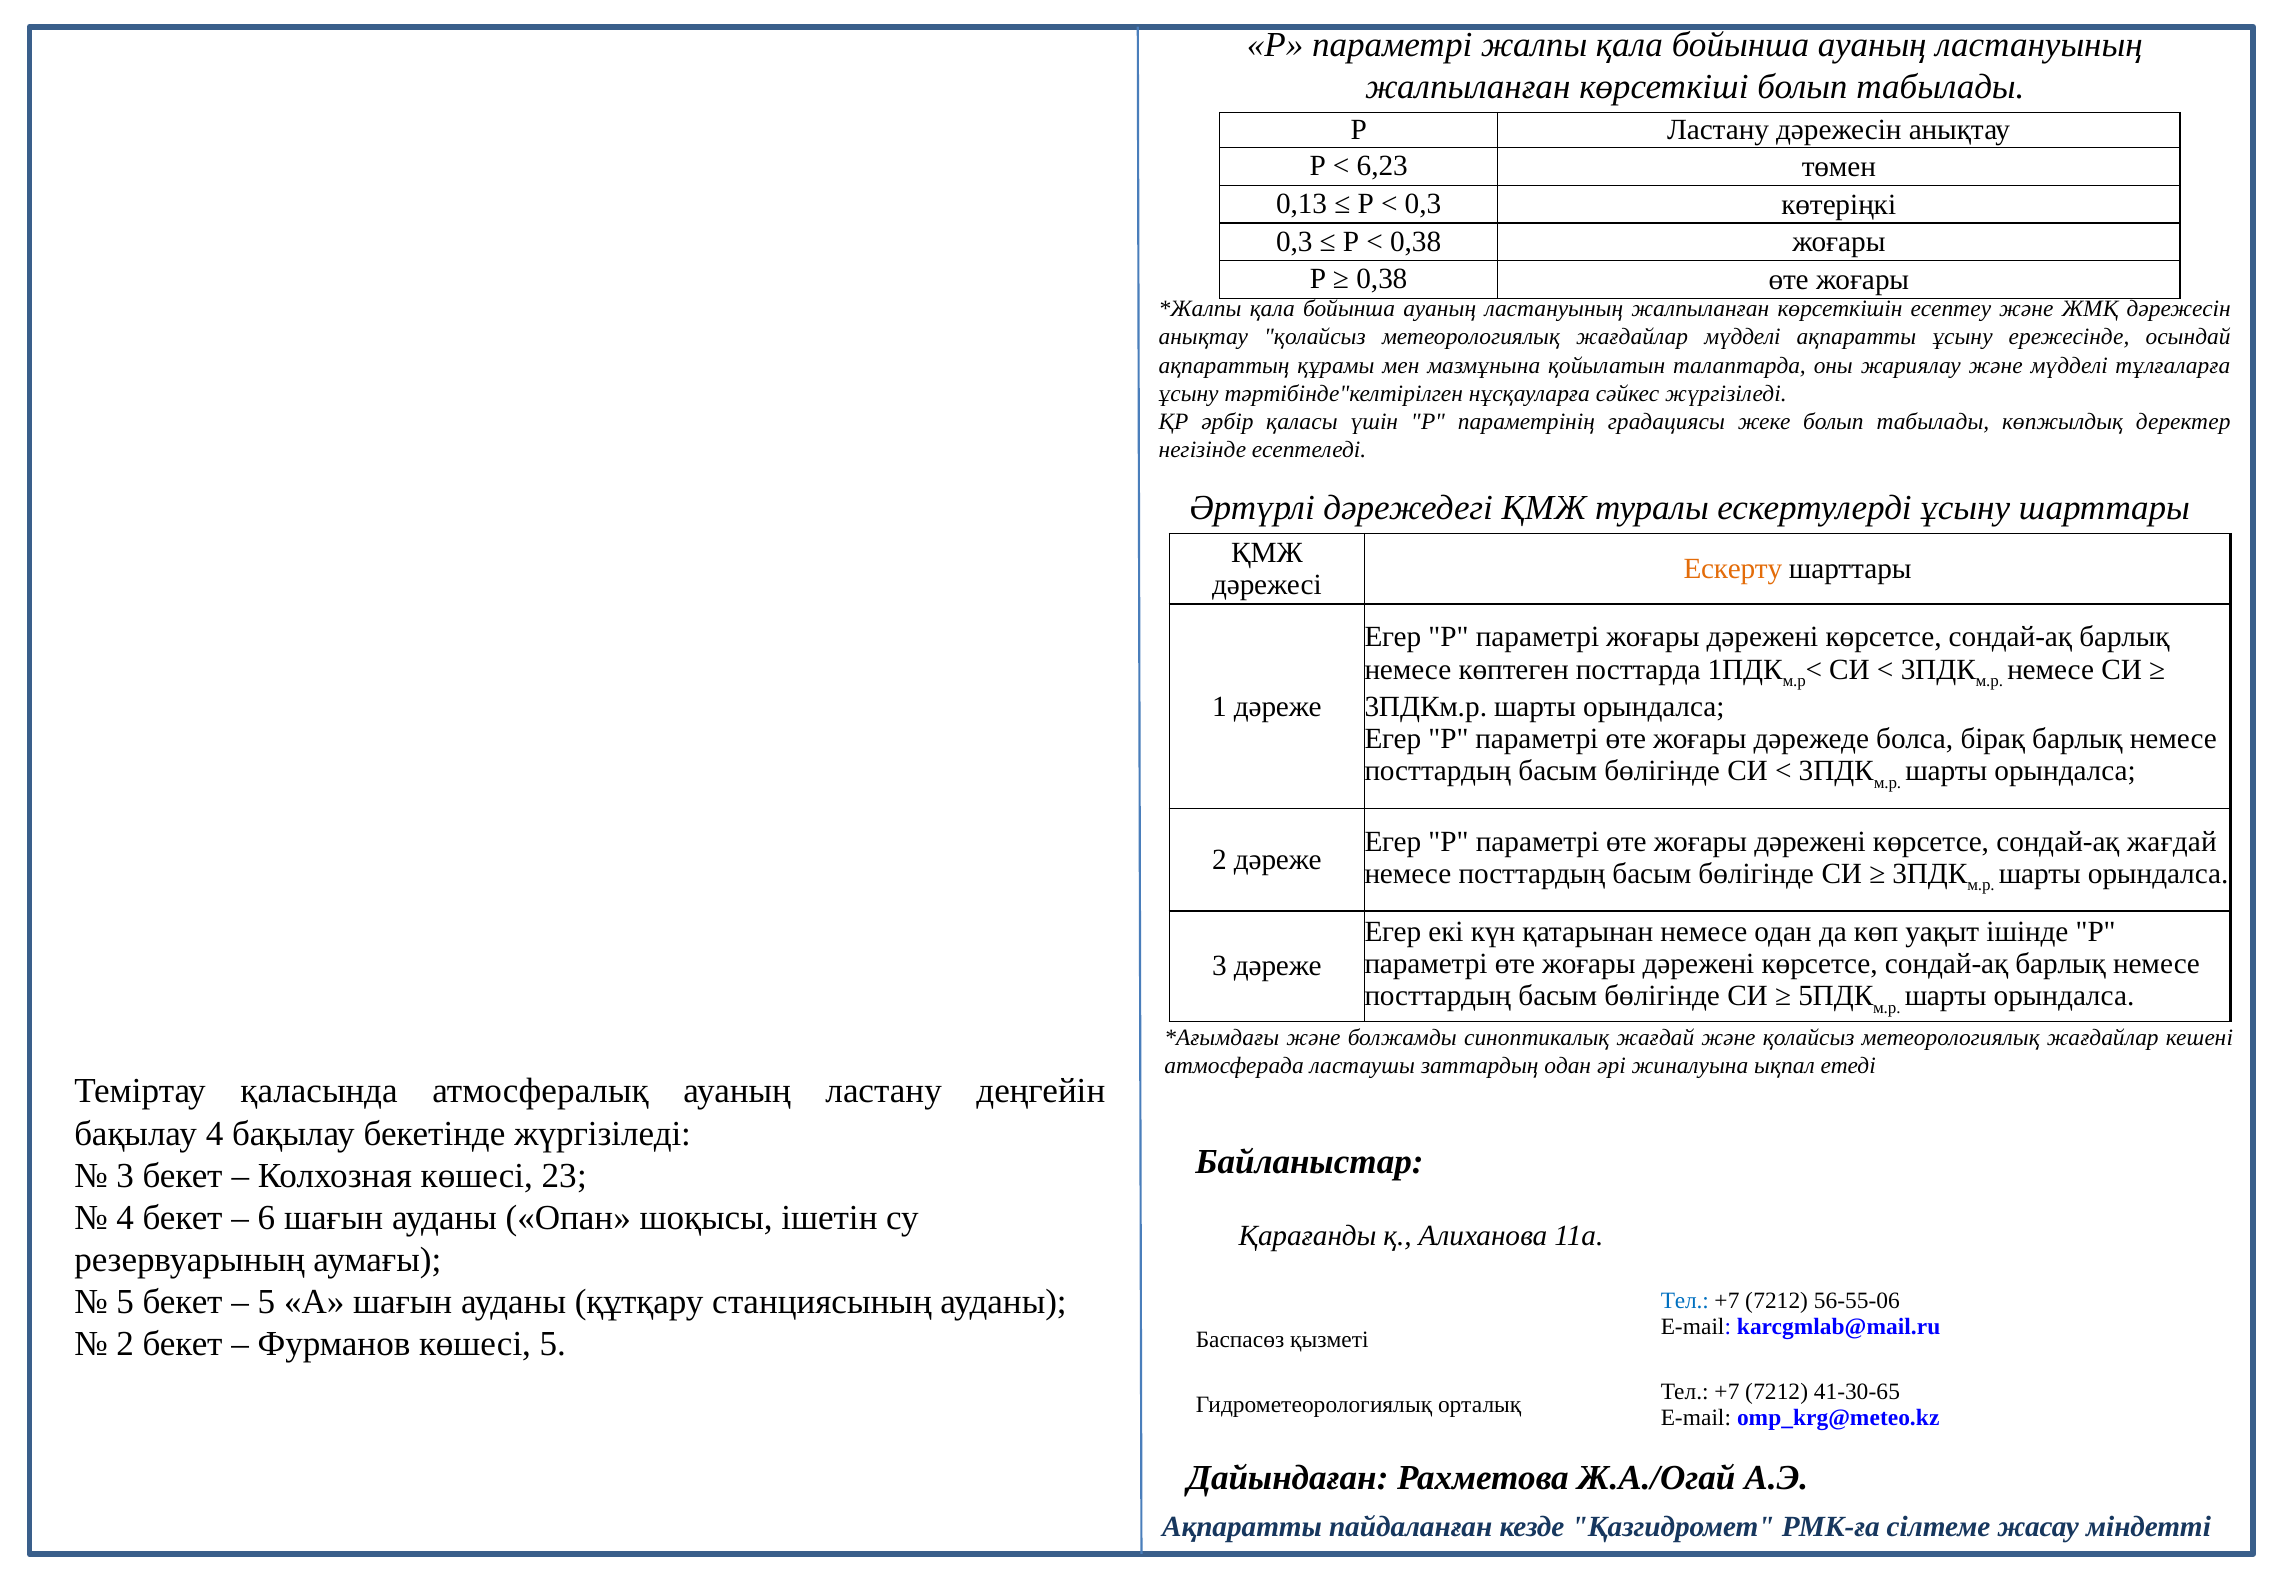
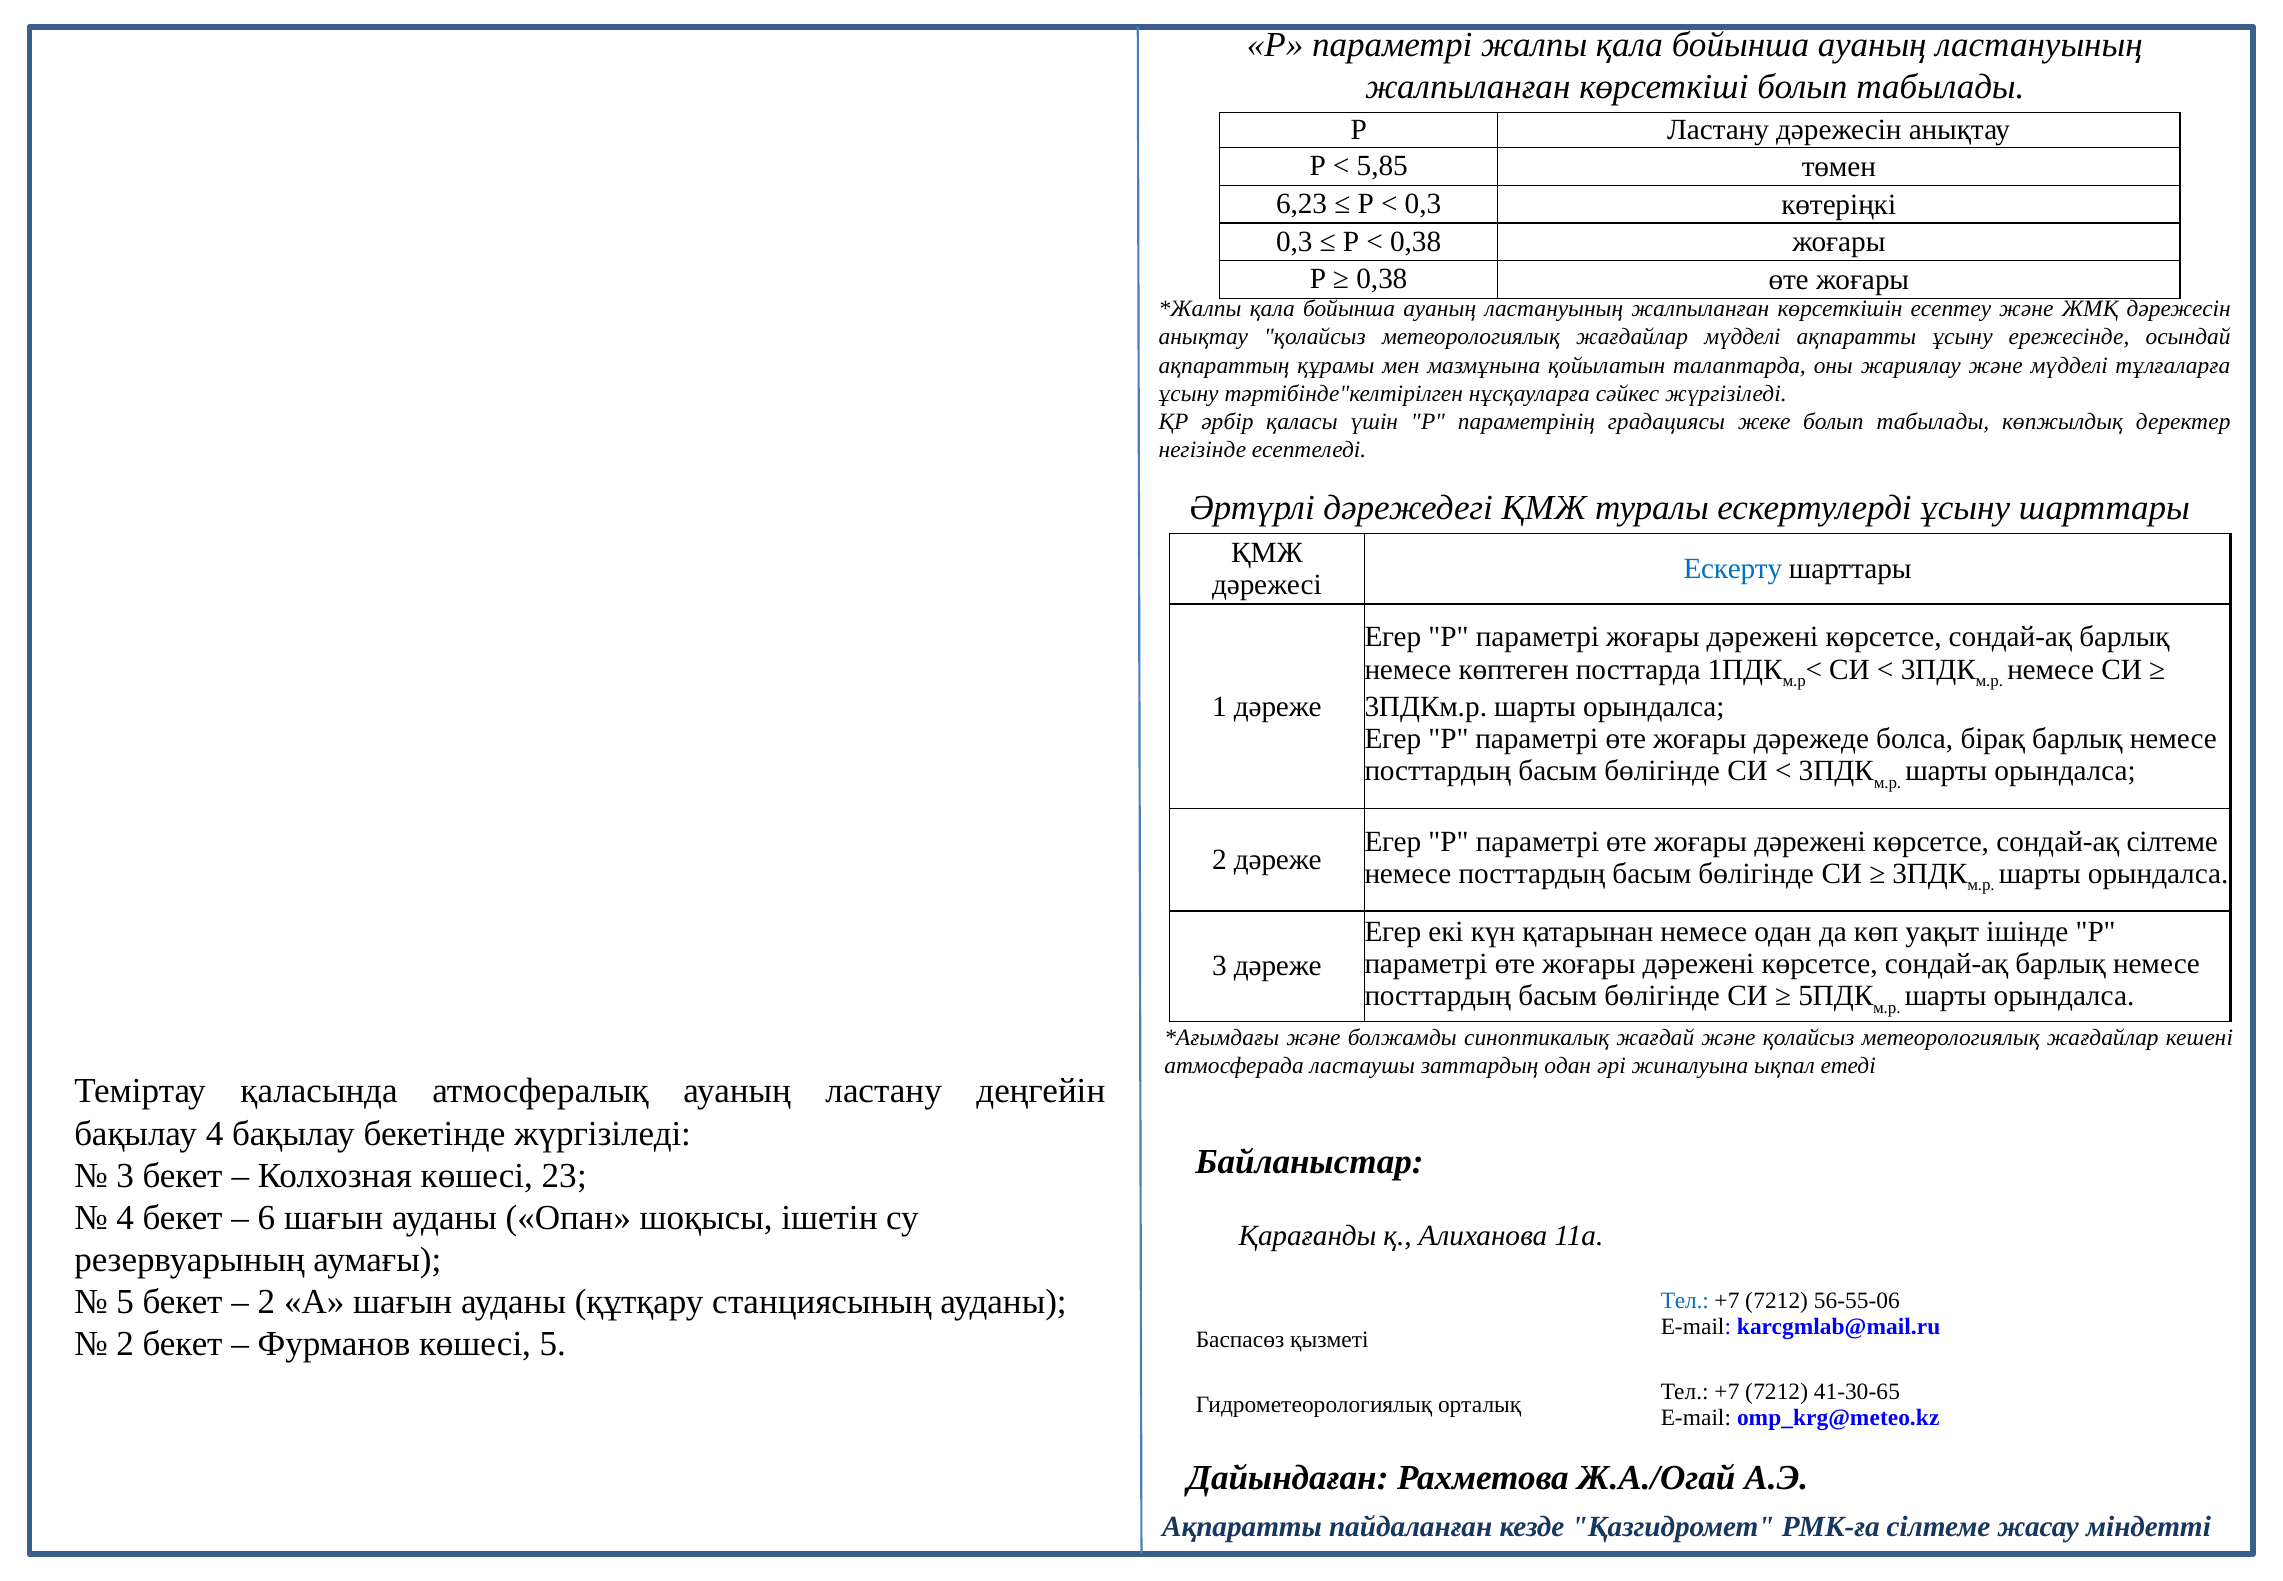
6,23: 6,23 -> 5,85
0,13: 0,13 -> 6,23
Ескерту colour: orange -> blue
сондай-ақ жағдай: жағдай -> сілтеме
5 at (266, 1302): 5 -> 2
